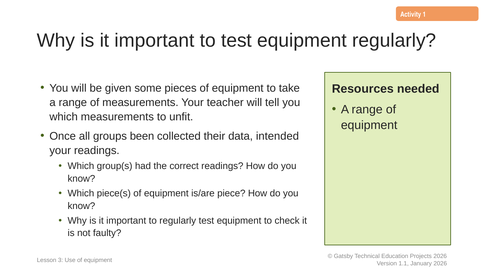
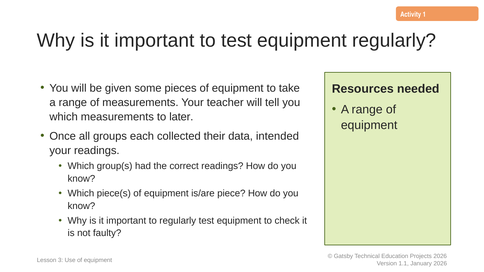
unfit: unfit -> later
been: been -> each
